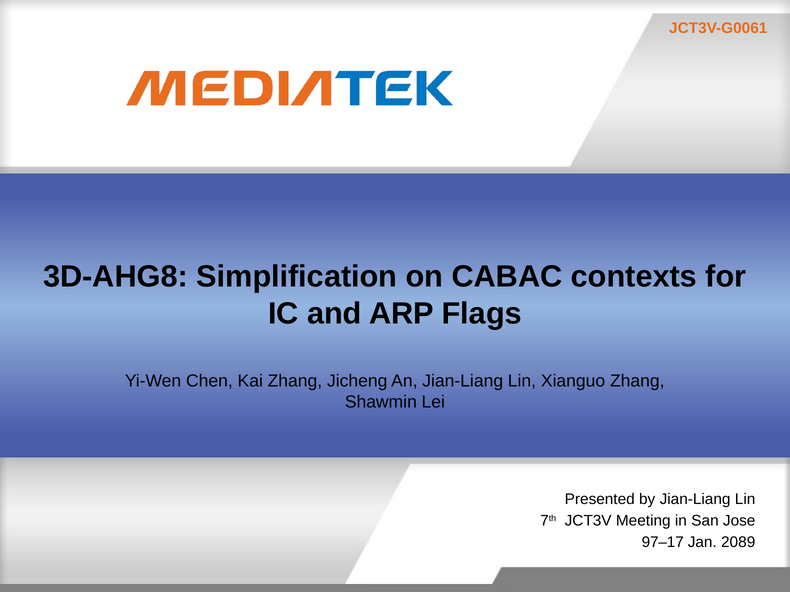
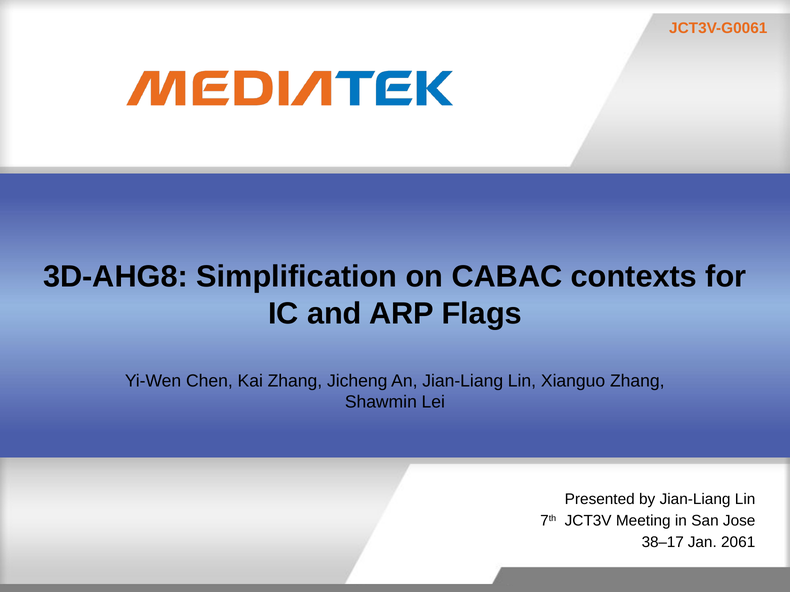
97–17: 97–17 -> 38–17
2089: 2089 -> 2061
